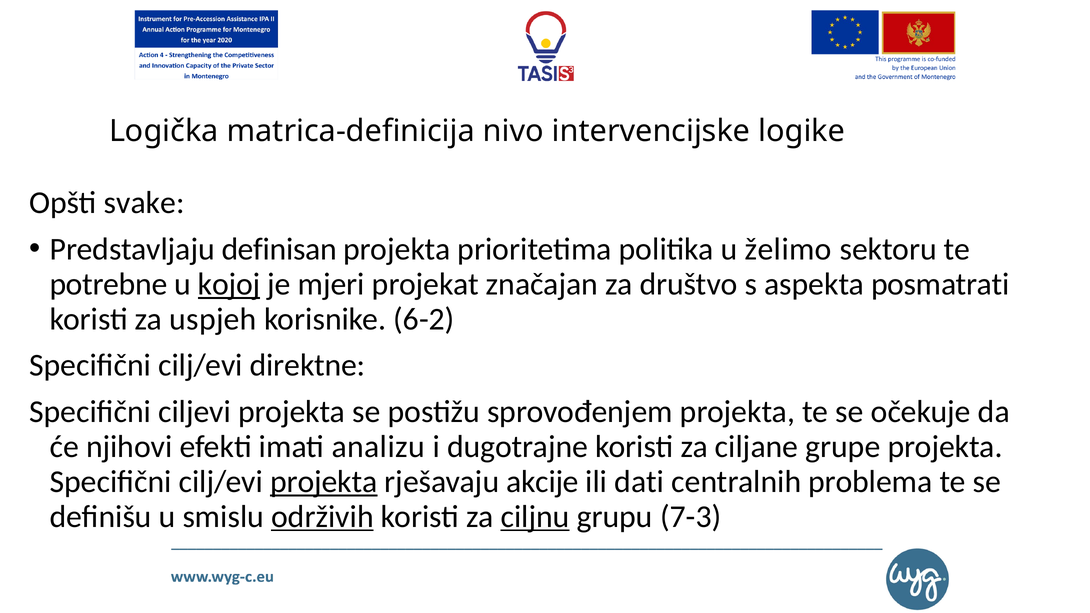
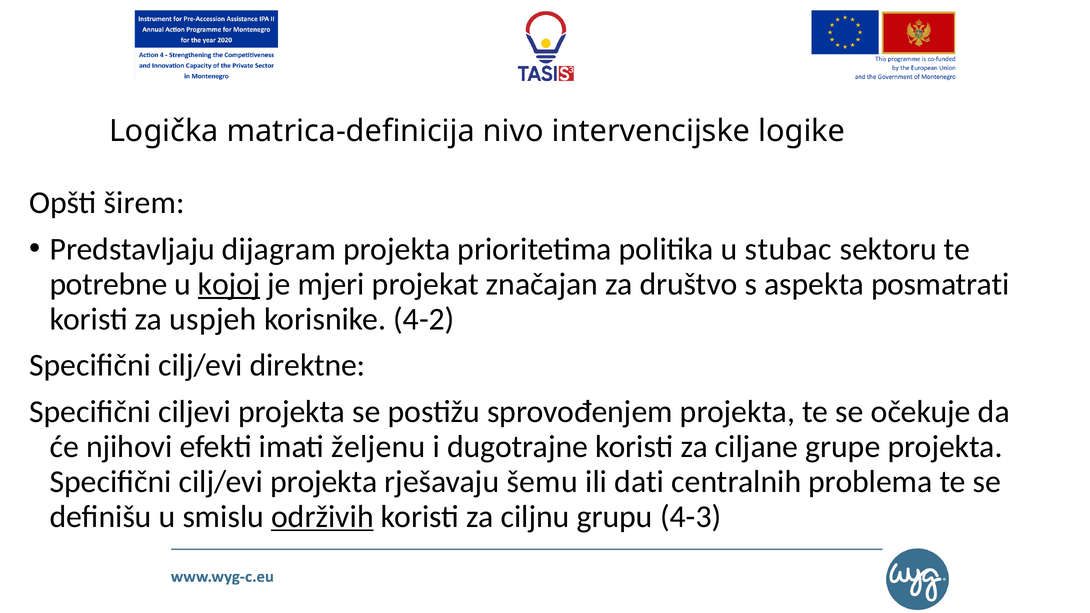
svake: svake -> širem
definisan: definisan -> dijagram
želimo: želimo -> stubac
6-2: 6-2 -> 4-2
analizu: analizu -> željenu
projekta at (324, 482) underline: present -> none
akcije: akcije -> šemu
ciljnu underline: present -> none
7-3: 7-3 -> 4-3
